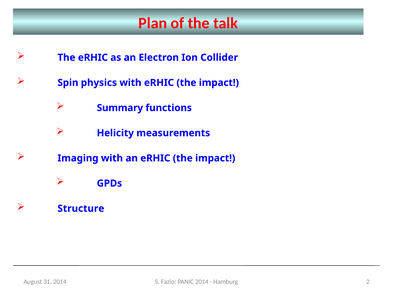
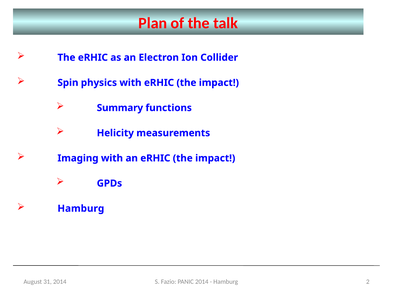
Structure at (81, 208): Structure -> Hamburg
